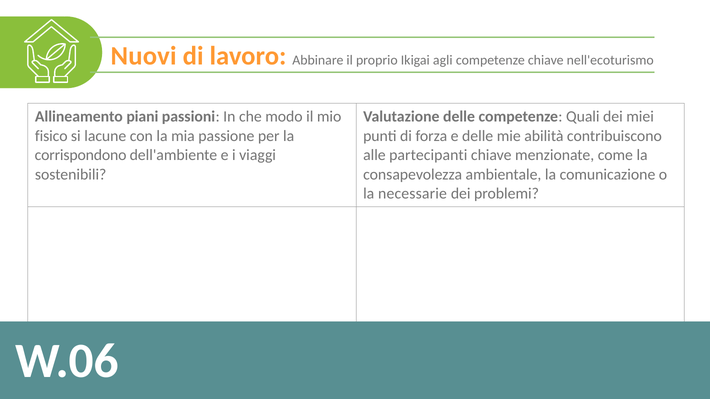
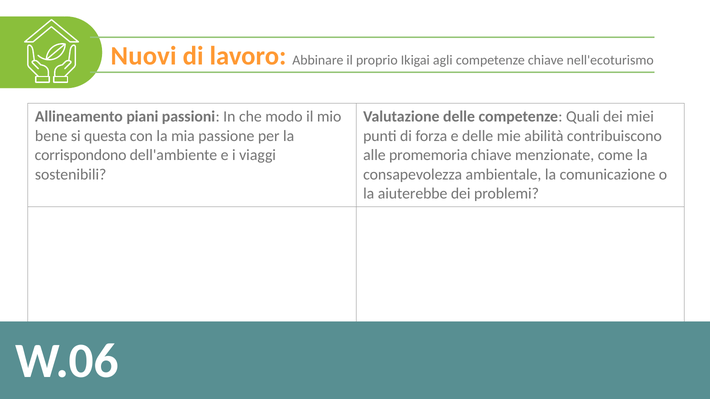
fisico: fisico -> bene
lacune: lacune -> questa
partecipanti: partecipanti -> promemoria
necessarie: necessarie -> aiuterebbe
